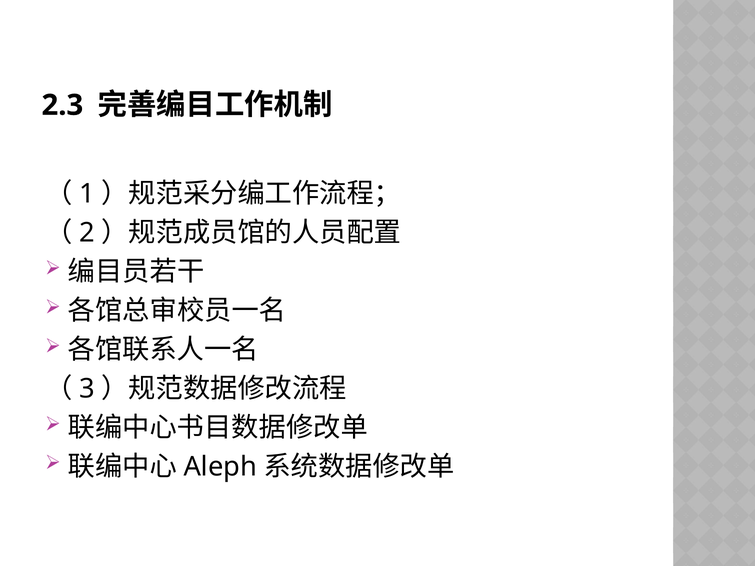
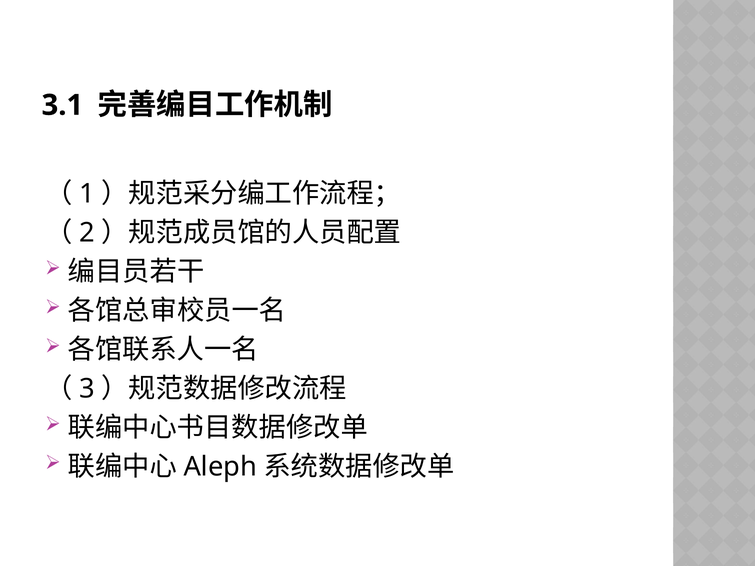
2.3: 2.3 -> 3.1
